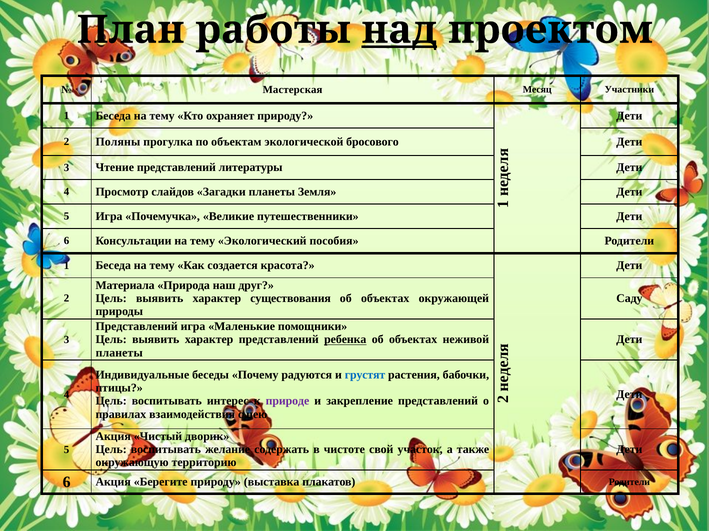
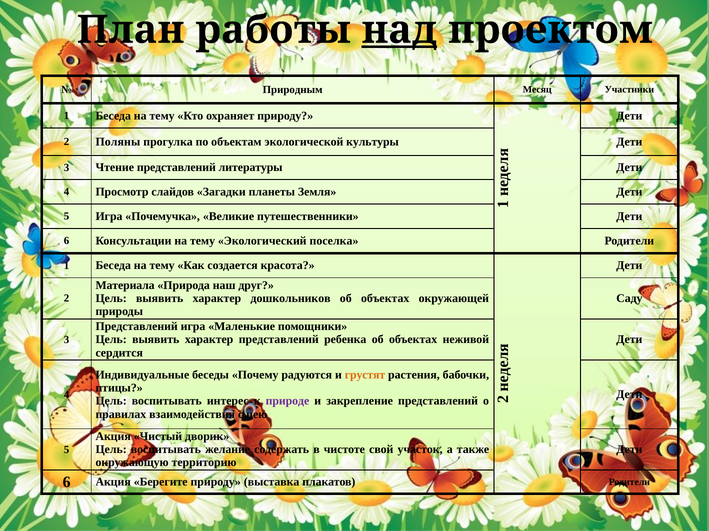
Мастерская: Мастерская -> Природным
бросового: бросового -> культуры
пособия: пособия -> поселка
существования: существования -> дошкольников
ребенка underline: present -> none
планеты at (119, 353): планеты -> сердится
грустят colour: blue -> orange
